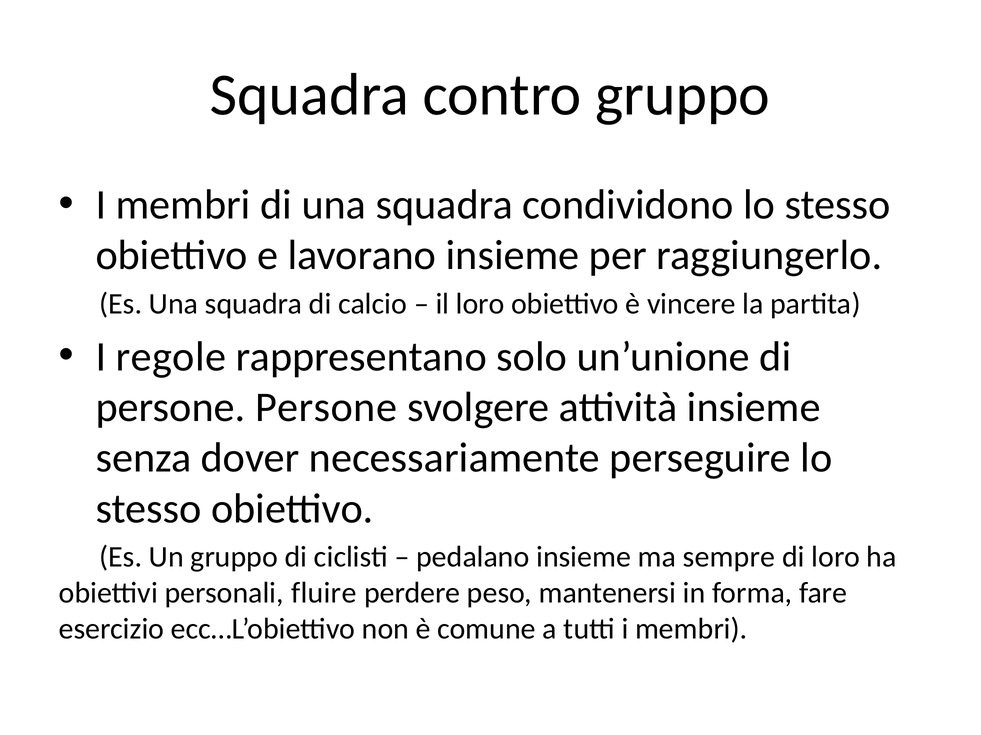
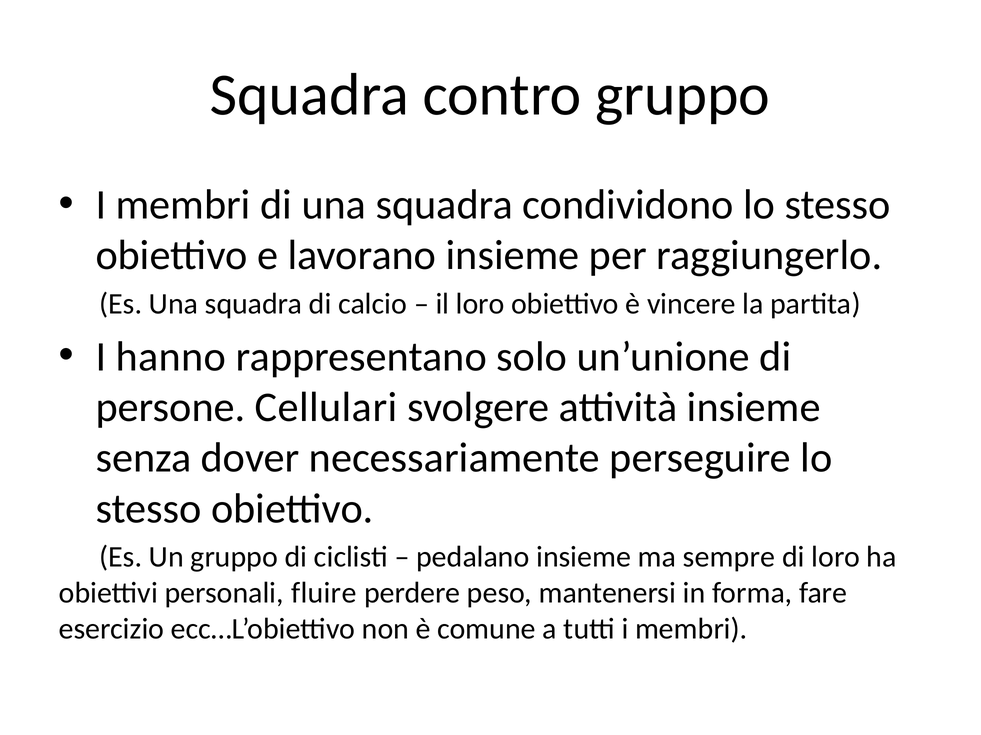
regole: regole -> hanno
persone Persone: Persone -> Cellulari
